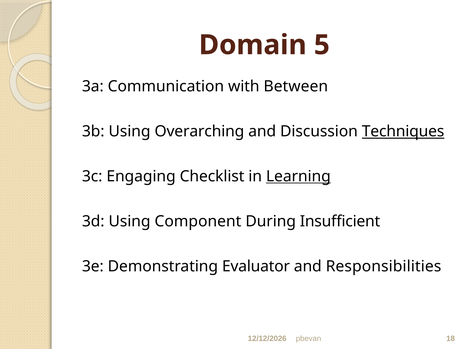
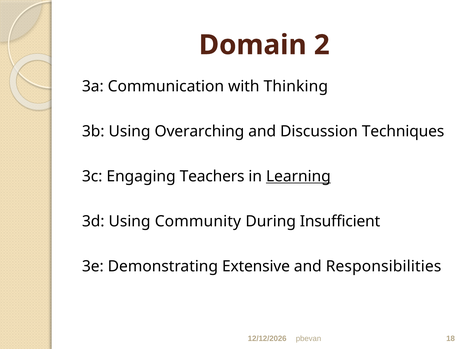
5: 5 -> 2
Between: Between -> Thinking
Techniques underline: present -> none
Checklist: Checklist -> Teachers
Component: Component -> Community
Evaluator: Evaluator -> Extensive
